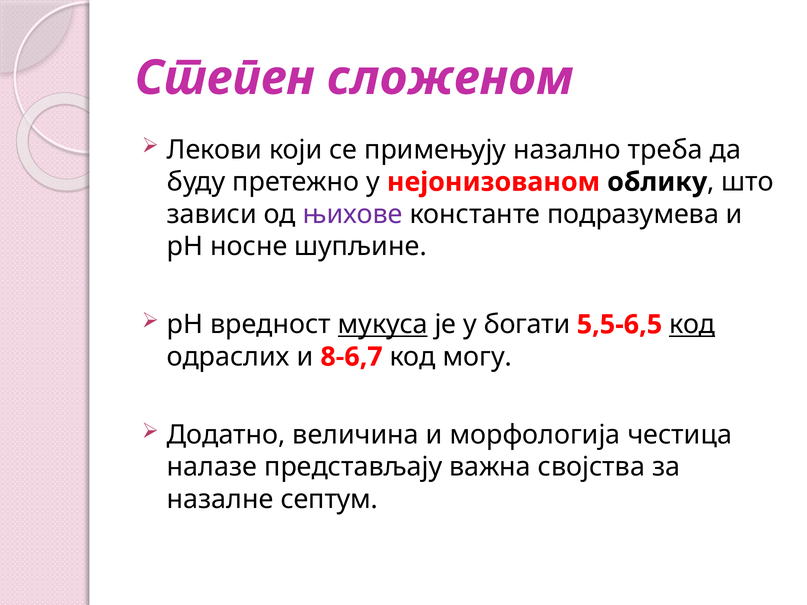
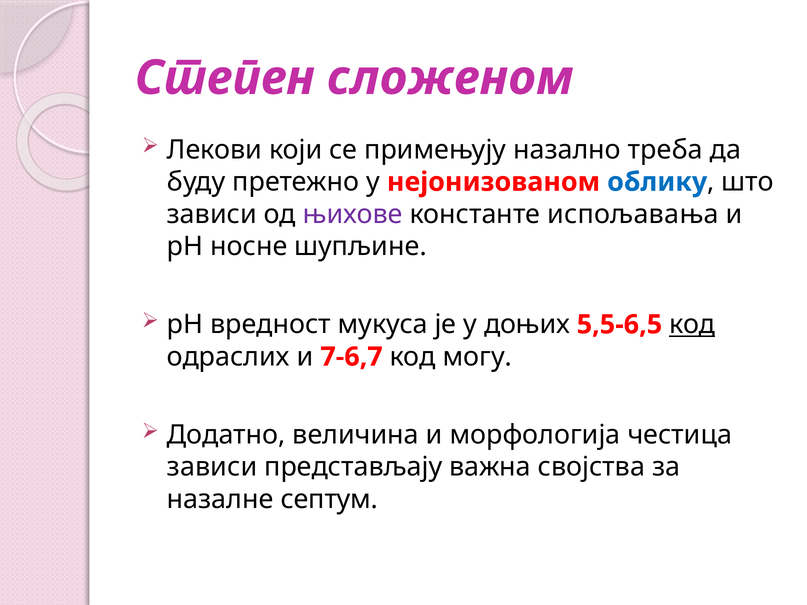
облику colour: black -> blue
подразумева: подразумева -> испољавања
мукуса underline: present -> none
богати: богати -> доњих
8-6,7: 8-6,7 -> 7-6,7
налазе at (212, 467): налазе -> зависи
